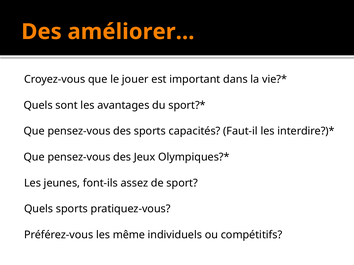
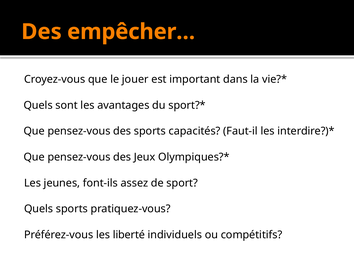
améliorer…: améliorer… -> empêcher…
même: même -> liberté
